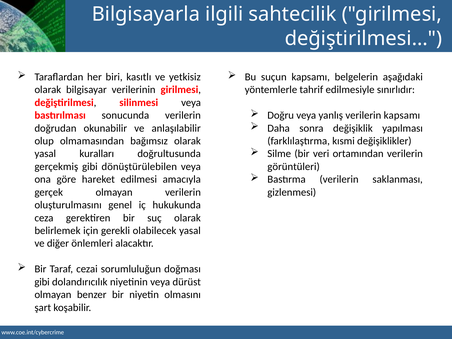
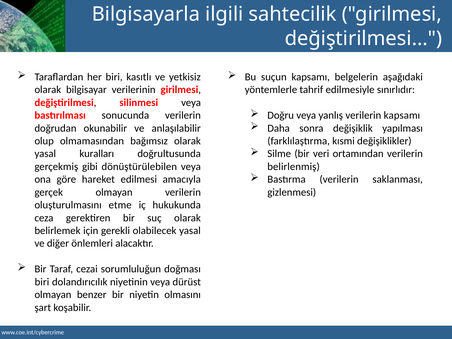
görüntüleri: görüntüleri -> belirlenmiş
genel: genel -> etme
gibi at (42, 282): gibi -> biri
